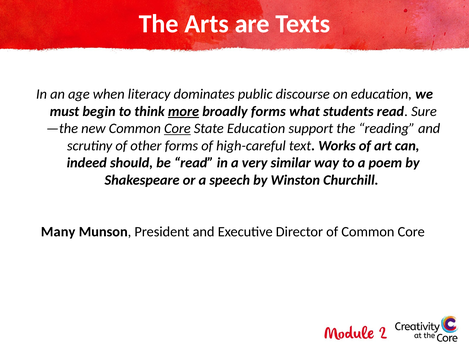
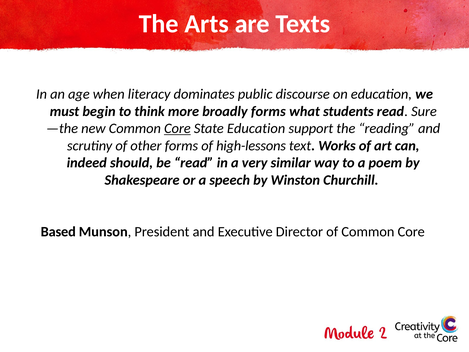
more underline: present -> none
high-careful: high-careful -> high-lessons
Many: Many -> Based
